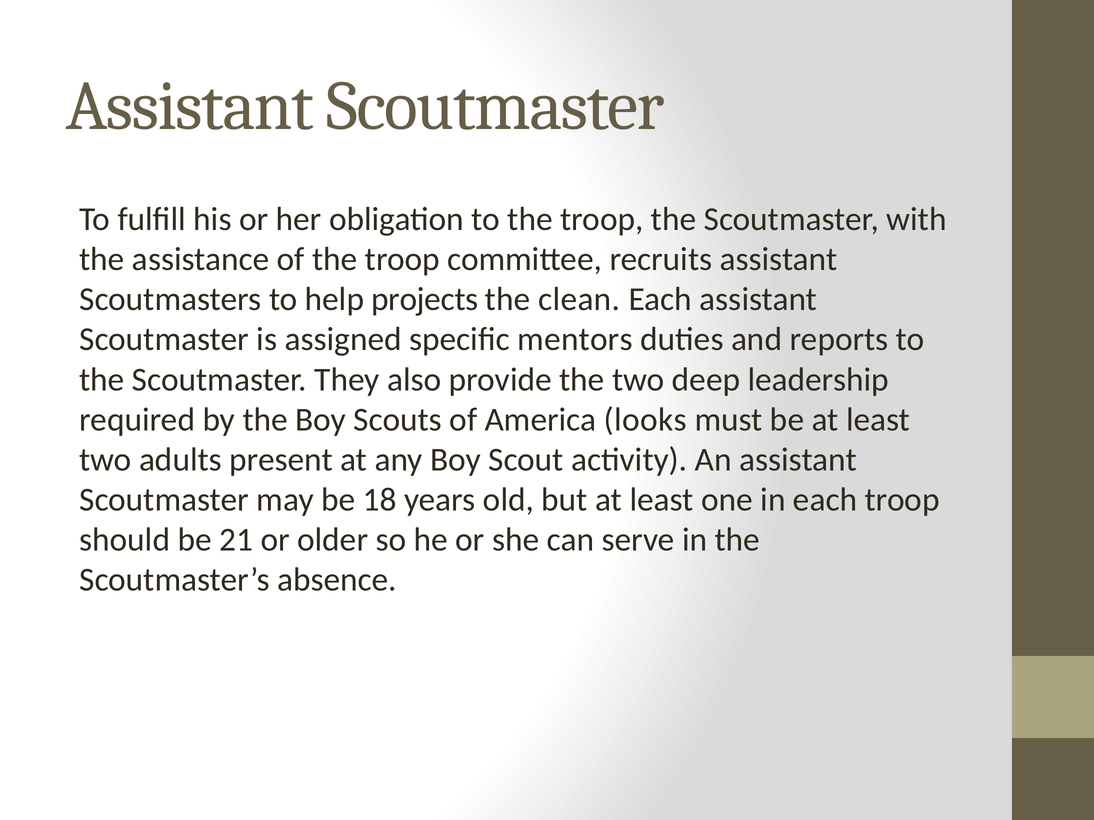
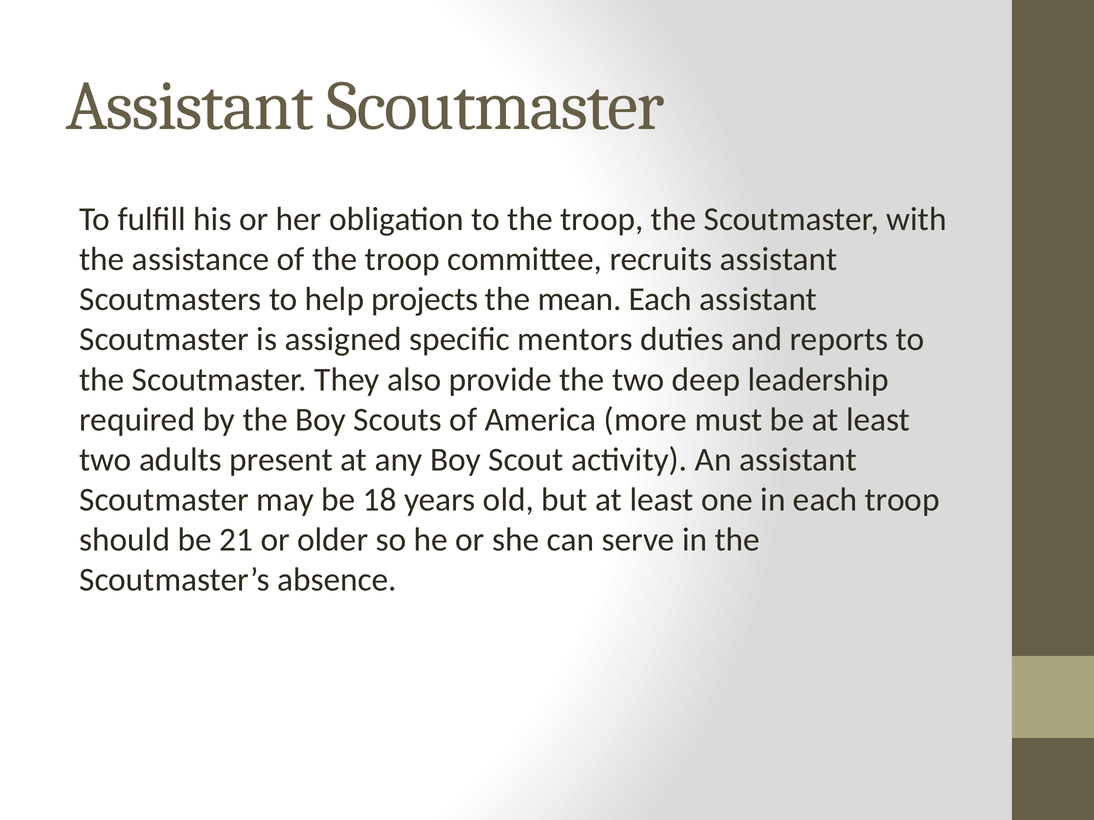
clean: clean -> mean
looks: looks -> more
